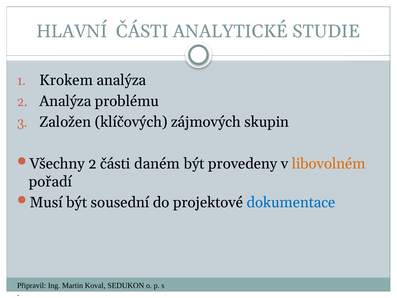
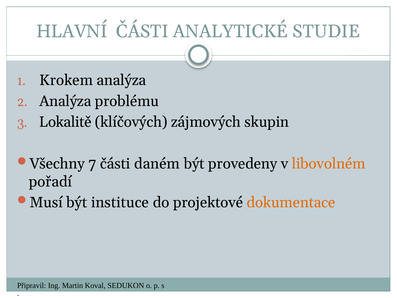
Založen: Založen -> Lokalitě
Všechny 2: 2 -> 7
sousední: sousední -> instituce
dokumentace colour: blue -> orange
